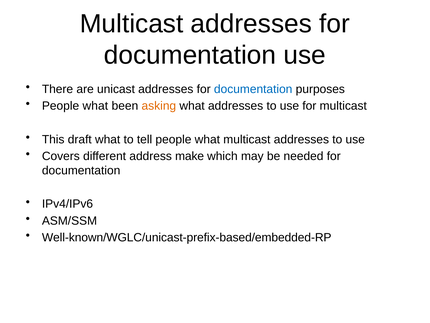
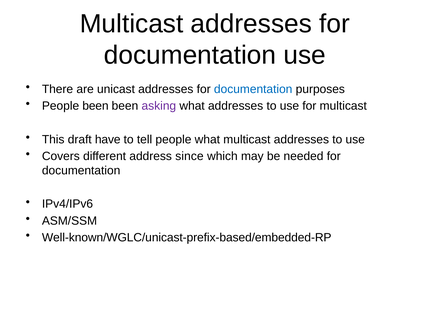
what at (95, 106): what -> been
asking colour: orange -> purple
draft what: what -> have
make: make -> since
